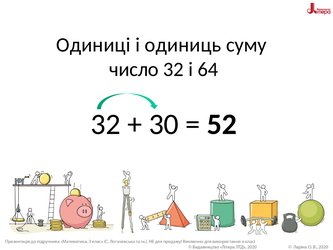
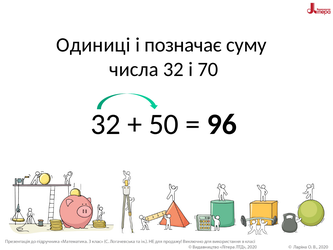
одиниць: одиниць -> позначає
число: число -> числа
64: 64 -> 70
30: 30 -> 50
52: 52 -> 96
